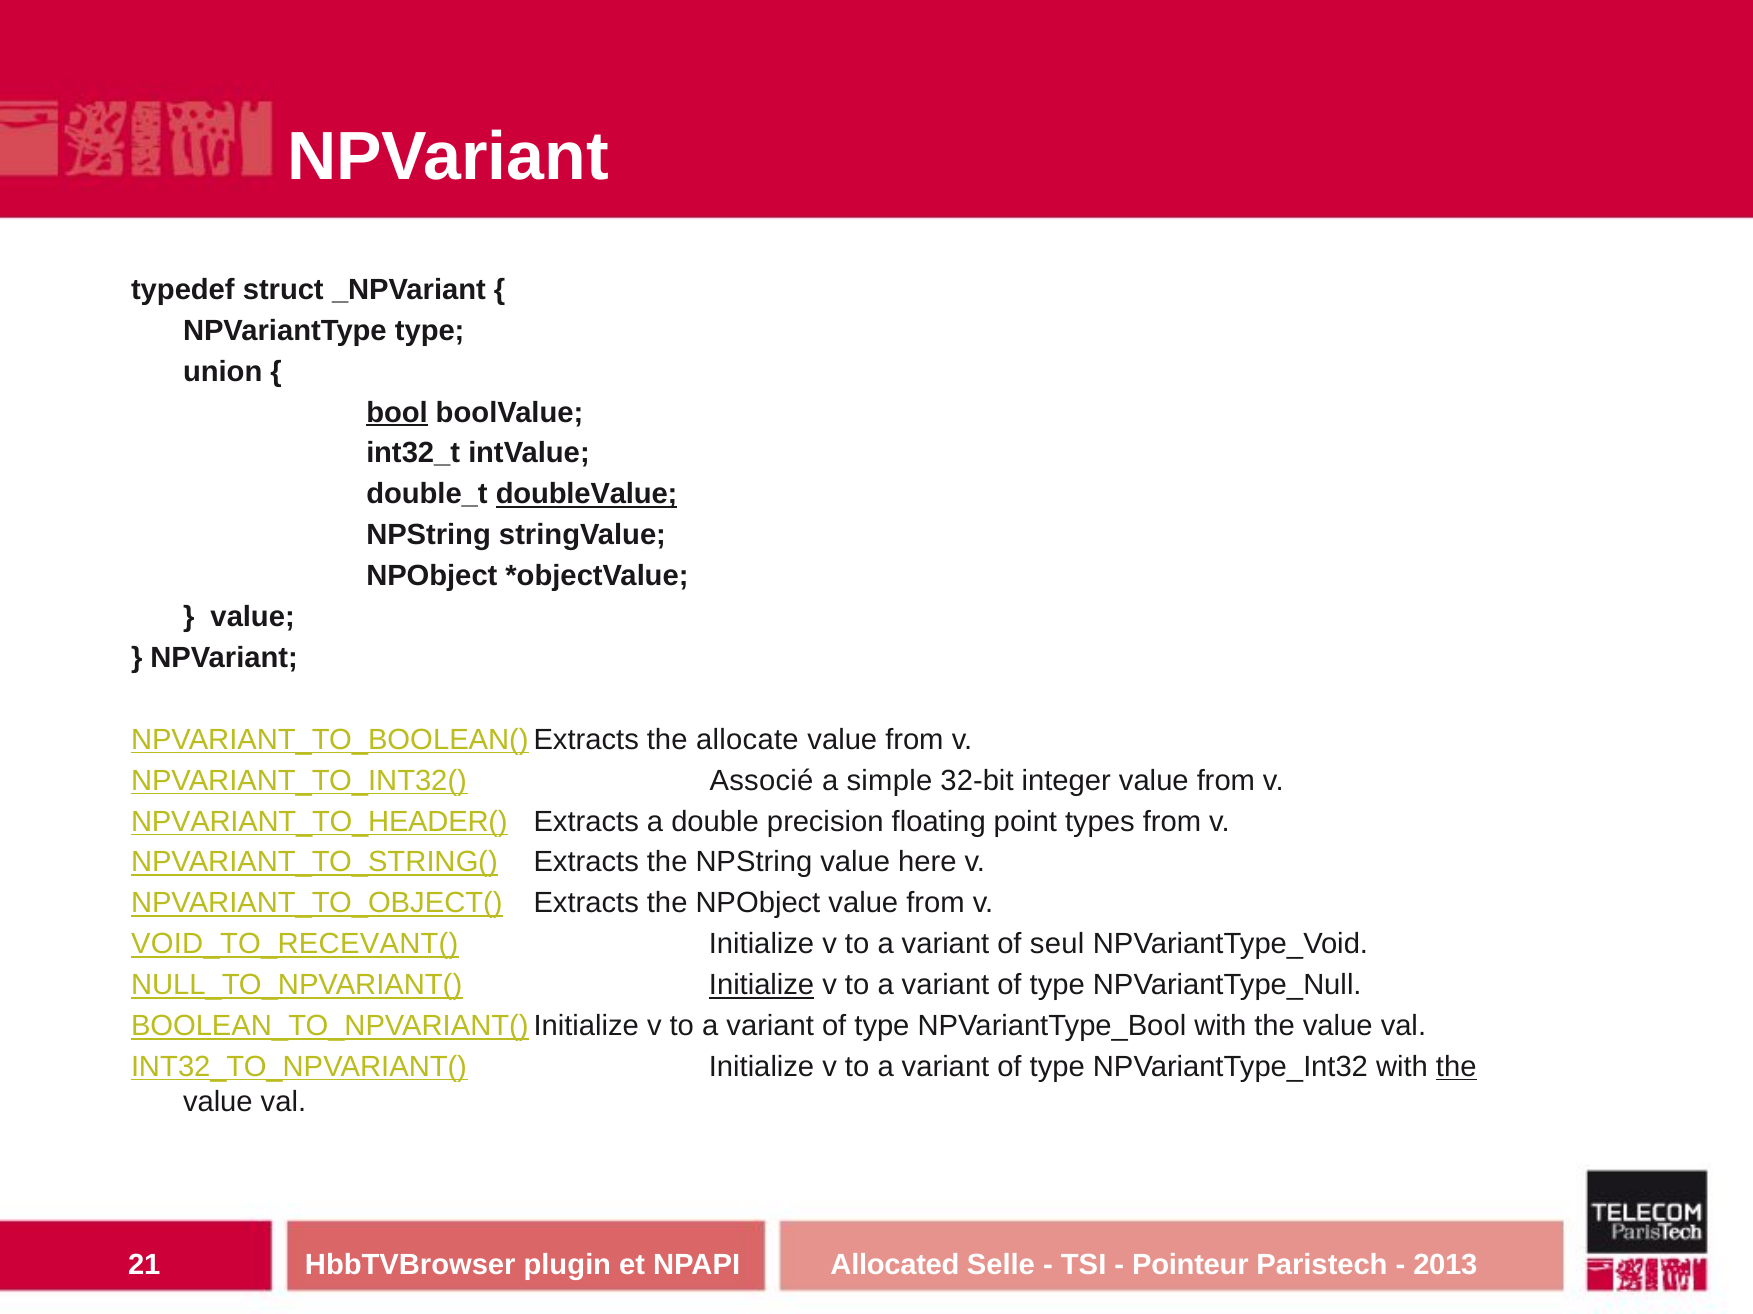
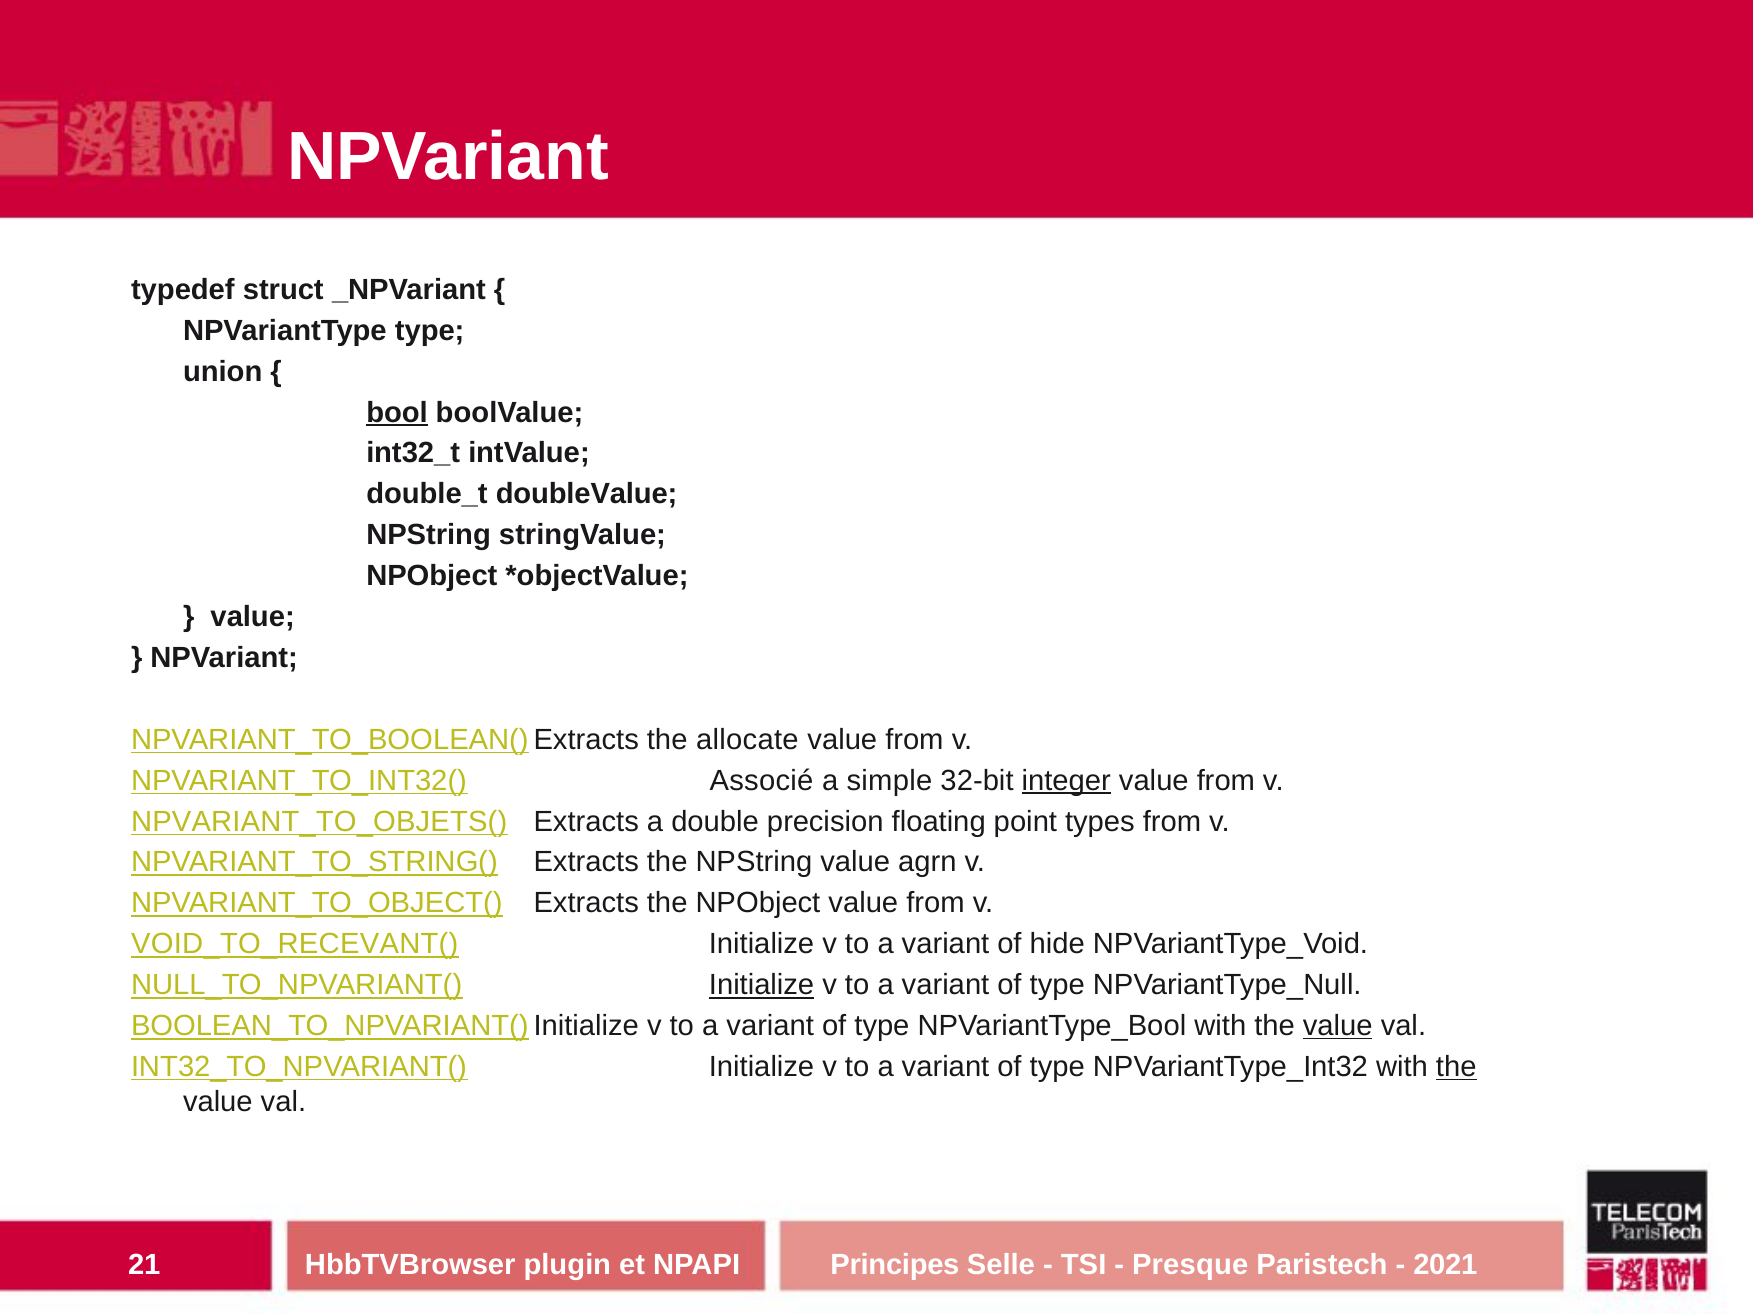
doubleValue underline: present -> none
integer underline: none -> present
NPVARIANT_TO_HEADER(: NPVARIANT_TO_HEADER( -> NPVARIANT_TO_OBJETS(
here: here -> agrn
seul: seul -> hide
value at (1338, 1027) underline: none -> present
Allocated: Allocated -> Principes
Pointeur: Pointeur -> Presque
2013: 2013 -> 2021
